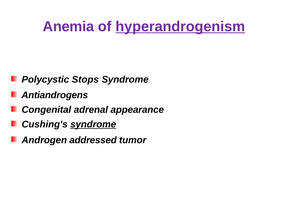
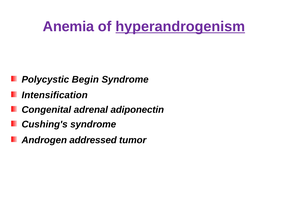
Stops: Stops -> Begin
Antiandrogens: Antiandrogens -> Intensification
appearance: appearance -> adiponectin
syndrome at (93, 124) underline: present -> none
